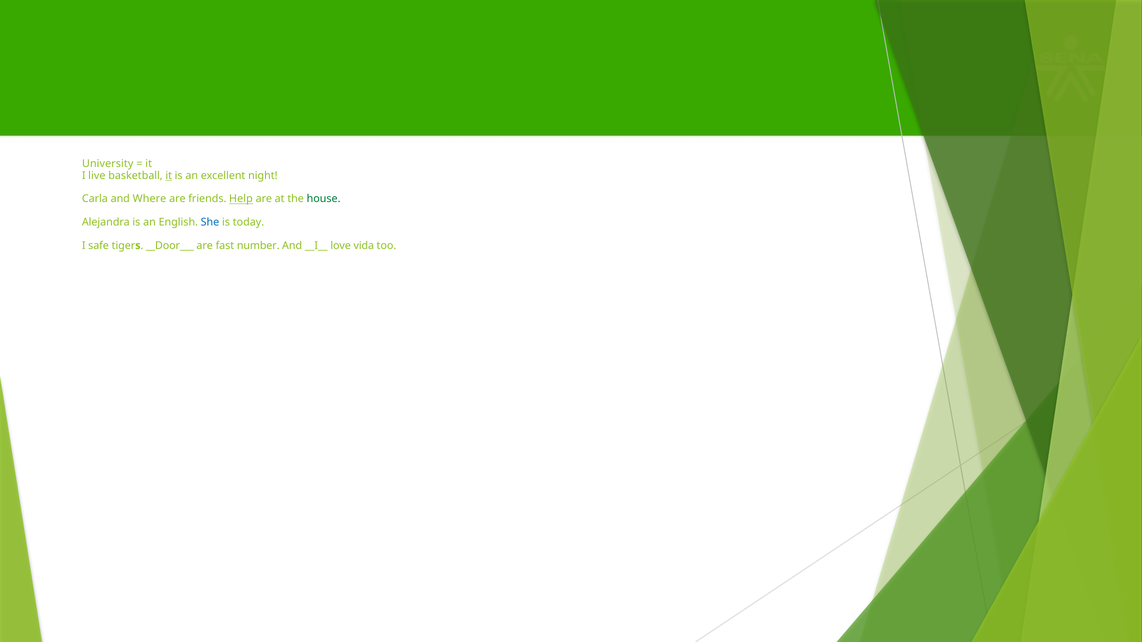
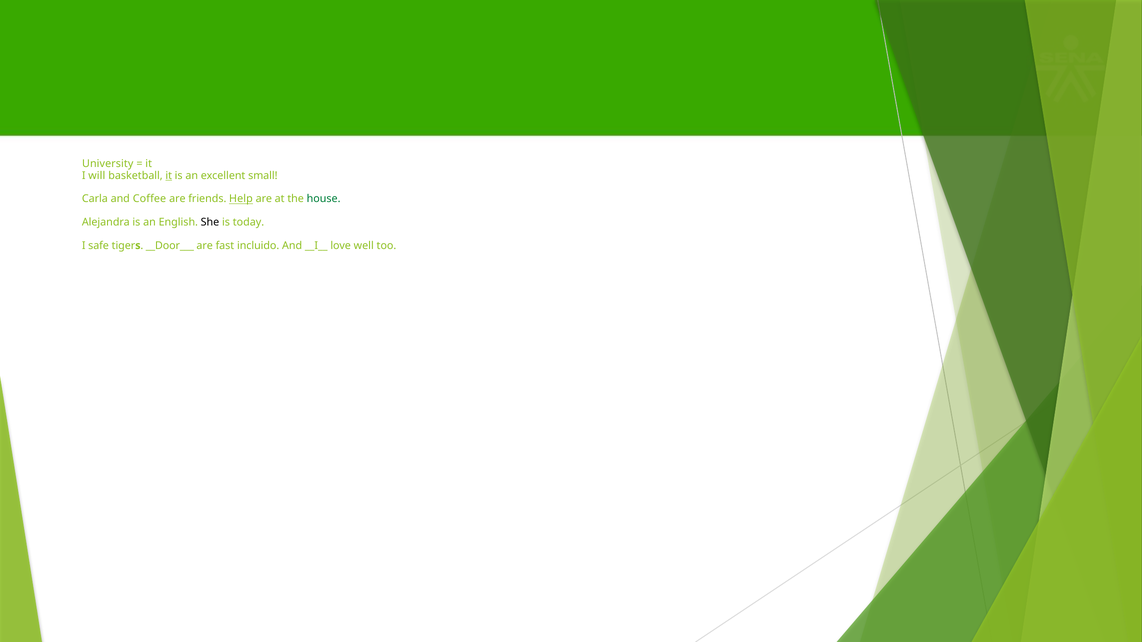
live: live -> will
night: night -> small
Where: Where -> Coffee
She colour: blue -> black
number: number -> incluido
vida: vida -> well
